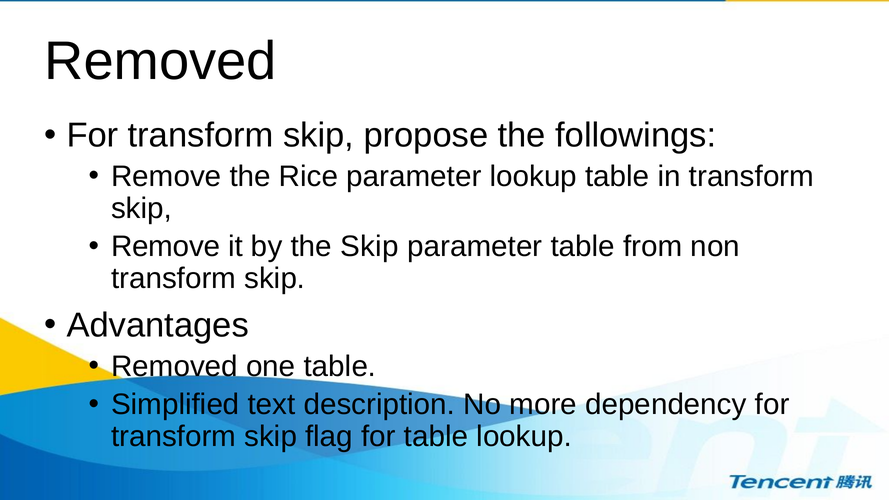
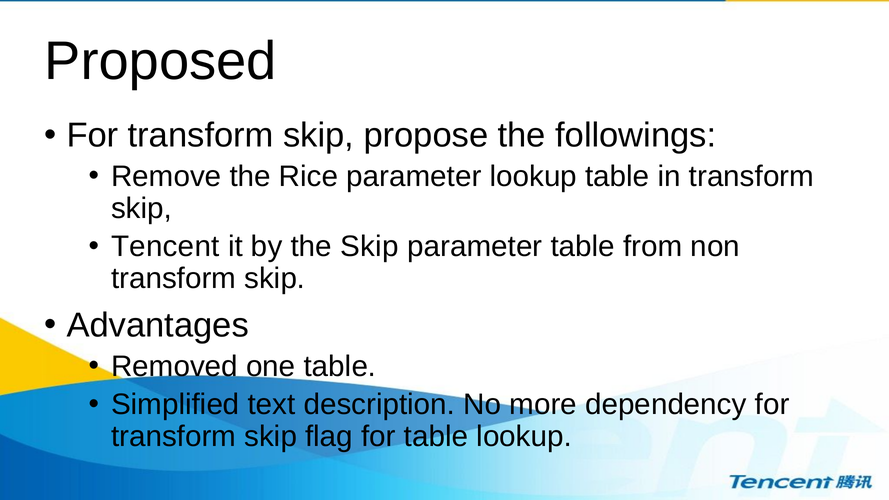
Removed at (161, 61): Removed -> Proposed
Remove at (166, 246): Remove -> Tencent
